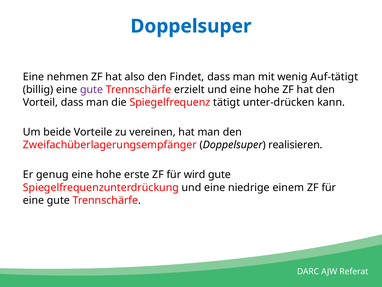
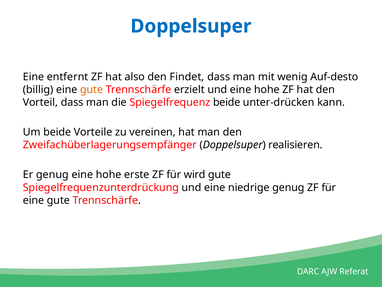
nehmen: nehmen -> entfernt
Auf-tätigt: Auf-tätigt -> Auf-desto
gute at (92, 89) colour: purple -> orange
Spiegelfrequenz tätigt: tätigt -> beide
niedrige einem: einem -> genug
